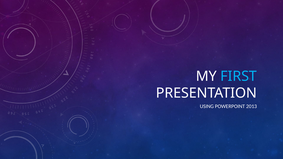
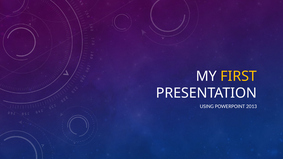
FIRST colour: light blue -> yellow
